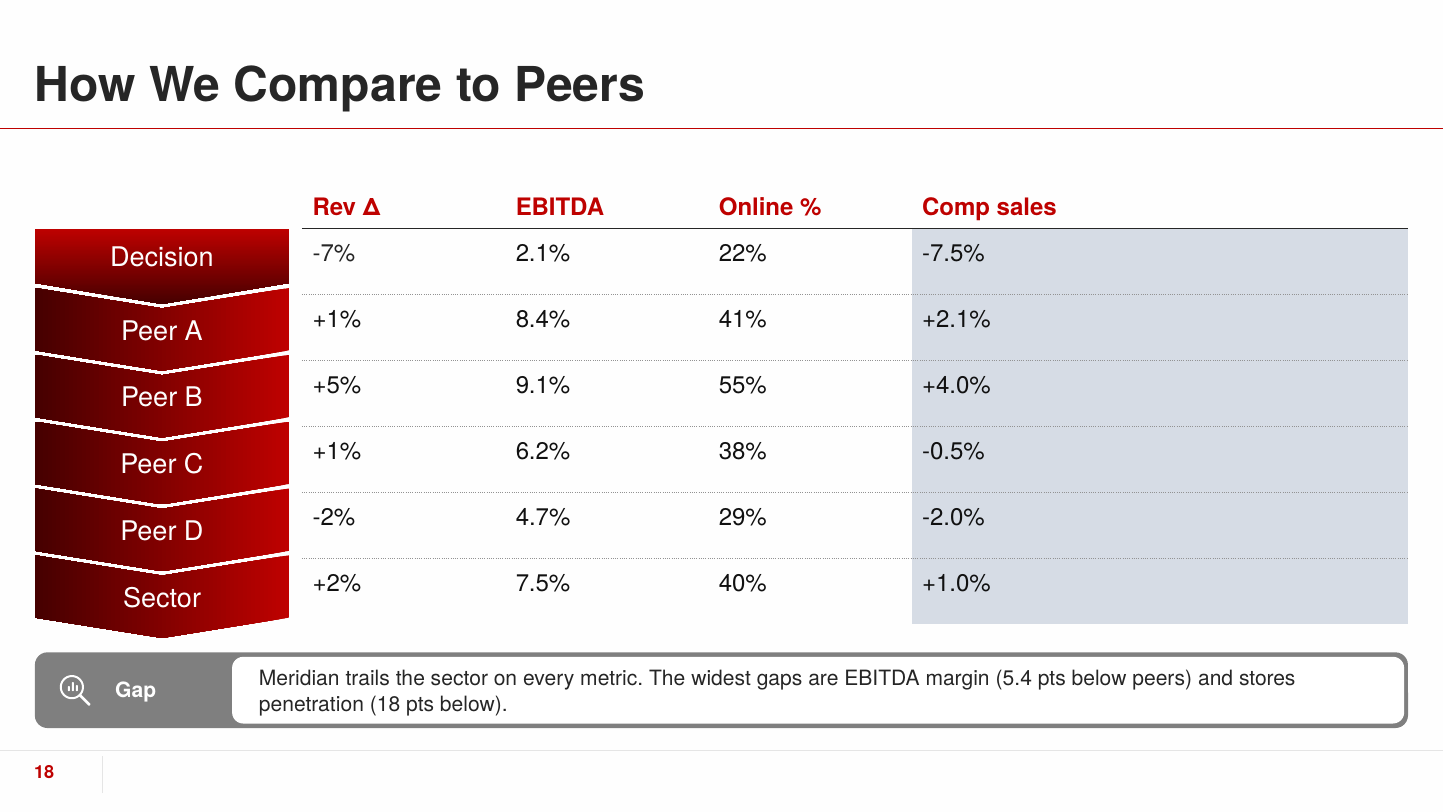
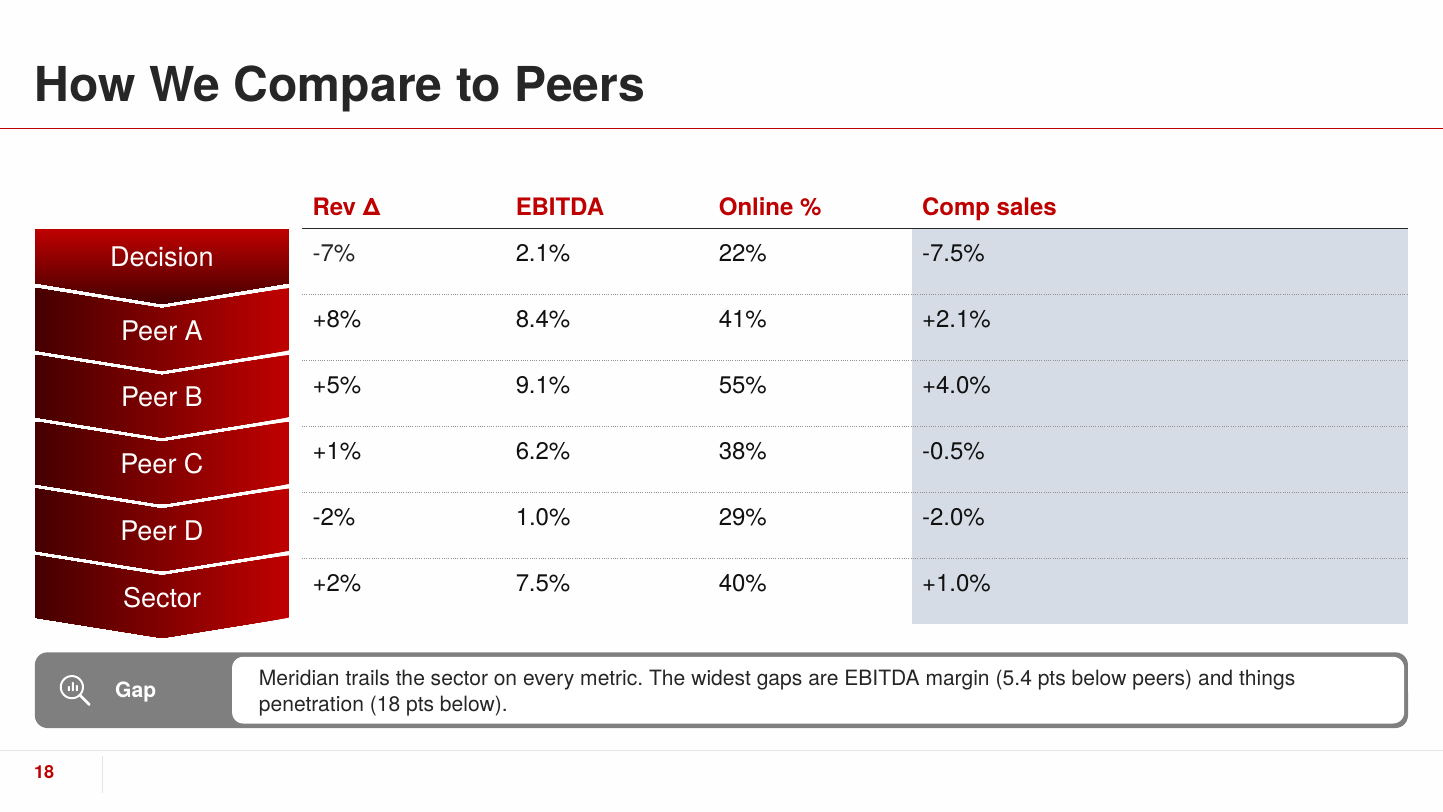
+1% at (337, 320): +1% -> +8%
4.7%: 4.7% -> 1.0%
stores: stores -> things
